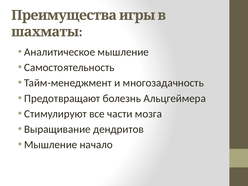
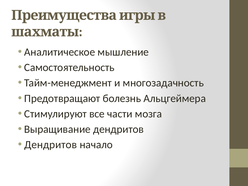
Мышление at (51, 145): Мышление -> Дендритов
